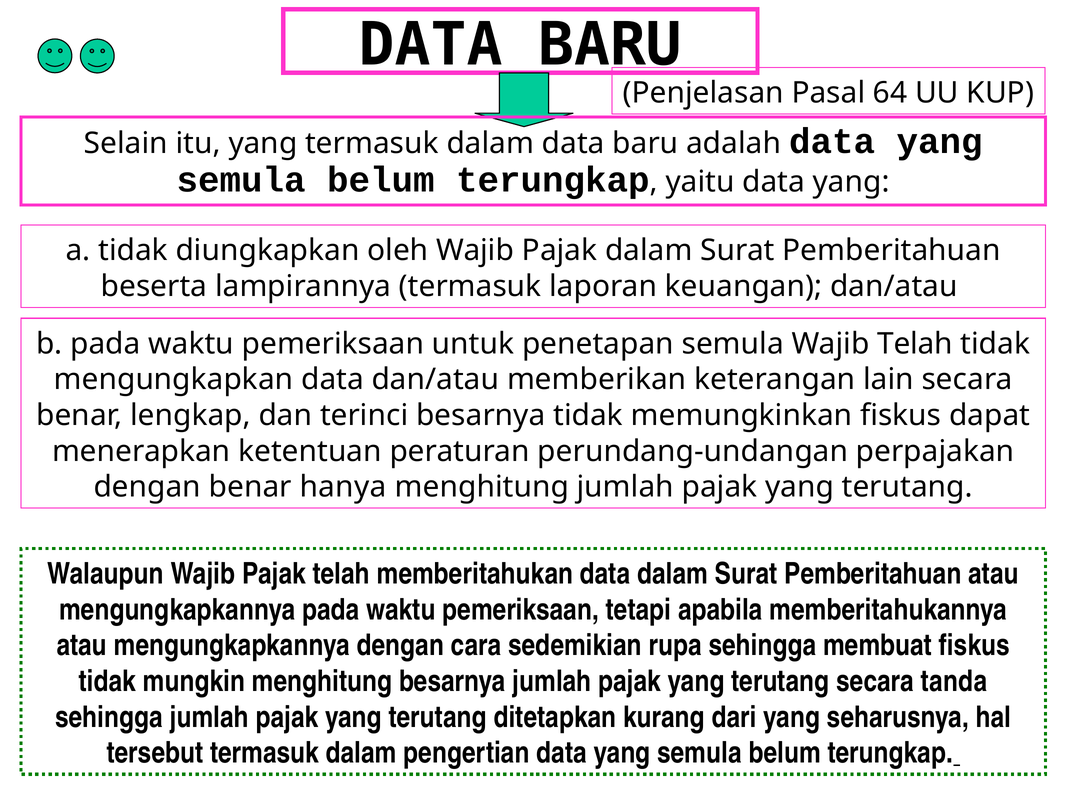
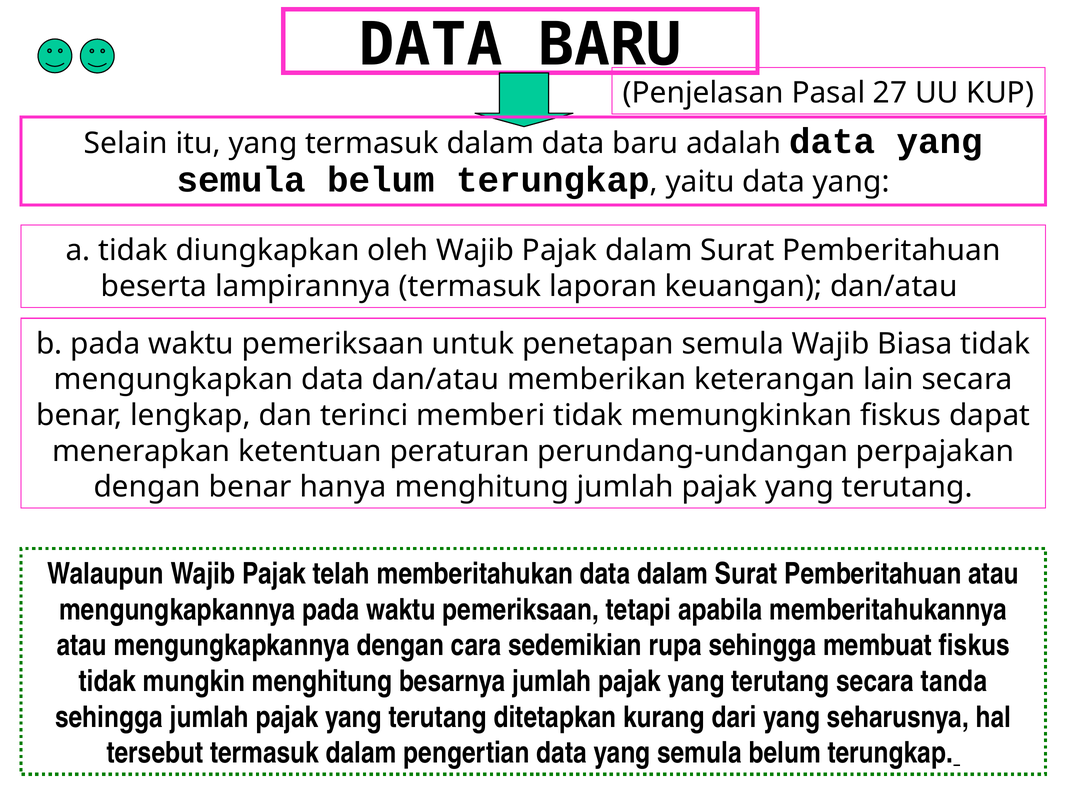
64: 64 -> 27
Wajib Telah: Telah -> Biasa
terinci besarnya: besarnya -> memberi
